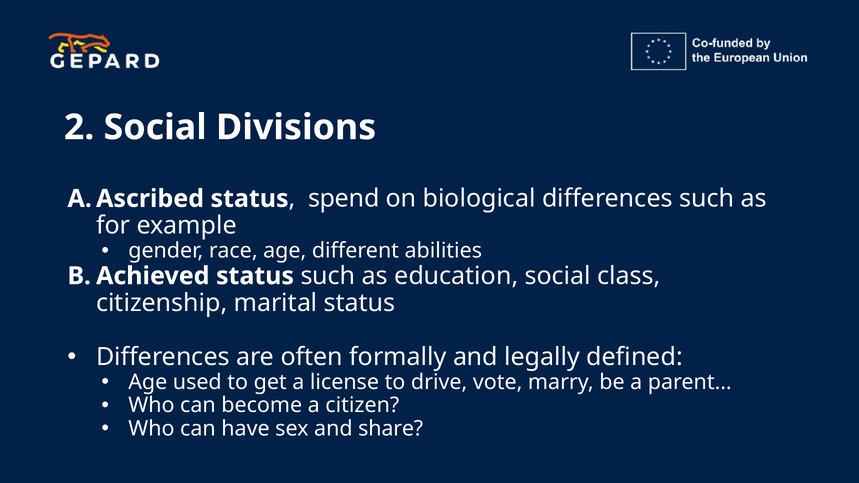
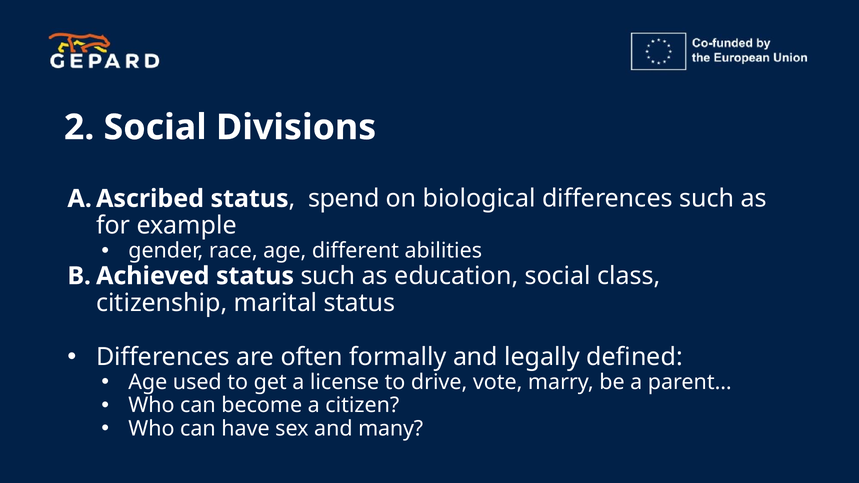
share: share -> many
